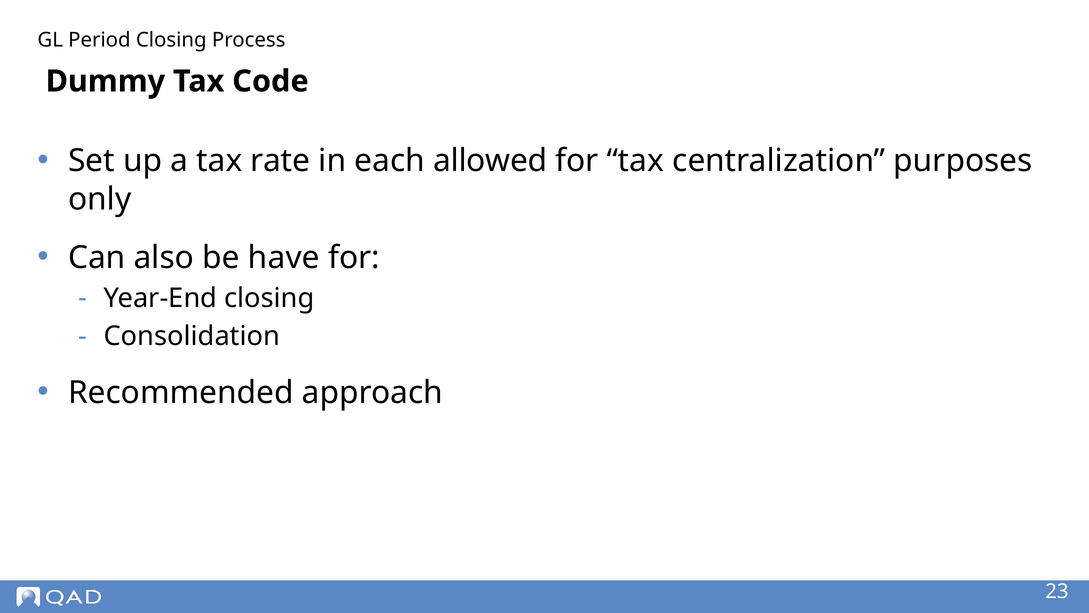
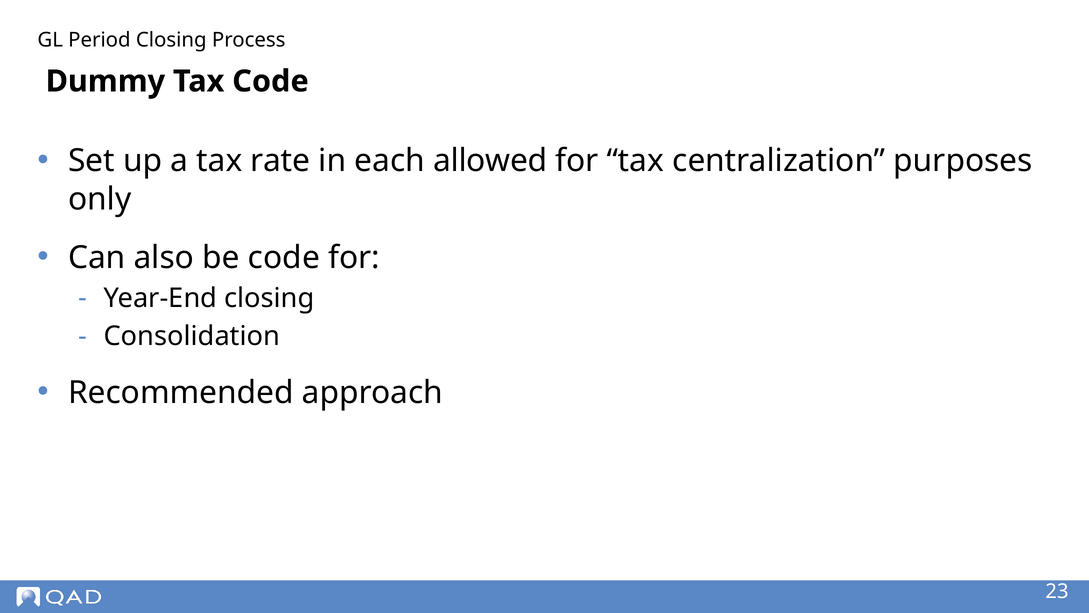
be have: have -> code
